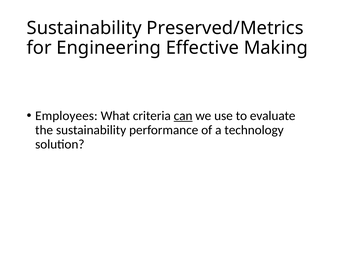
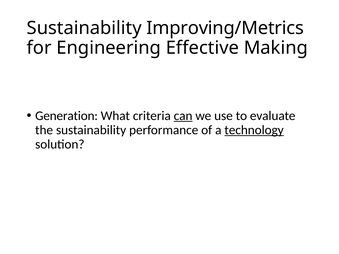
Preserved/Metrics: Preserved/Metrics -> Improving/Metrics
Employees: Employees -> Generation
technology underline: none -> present
